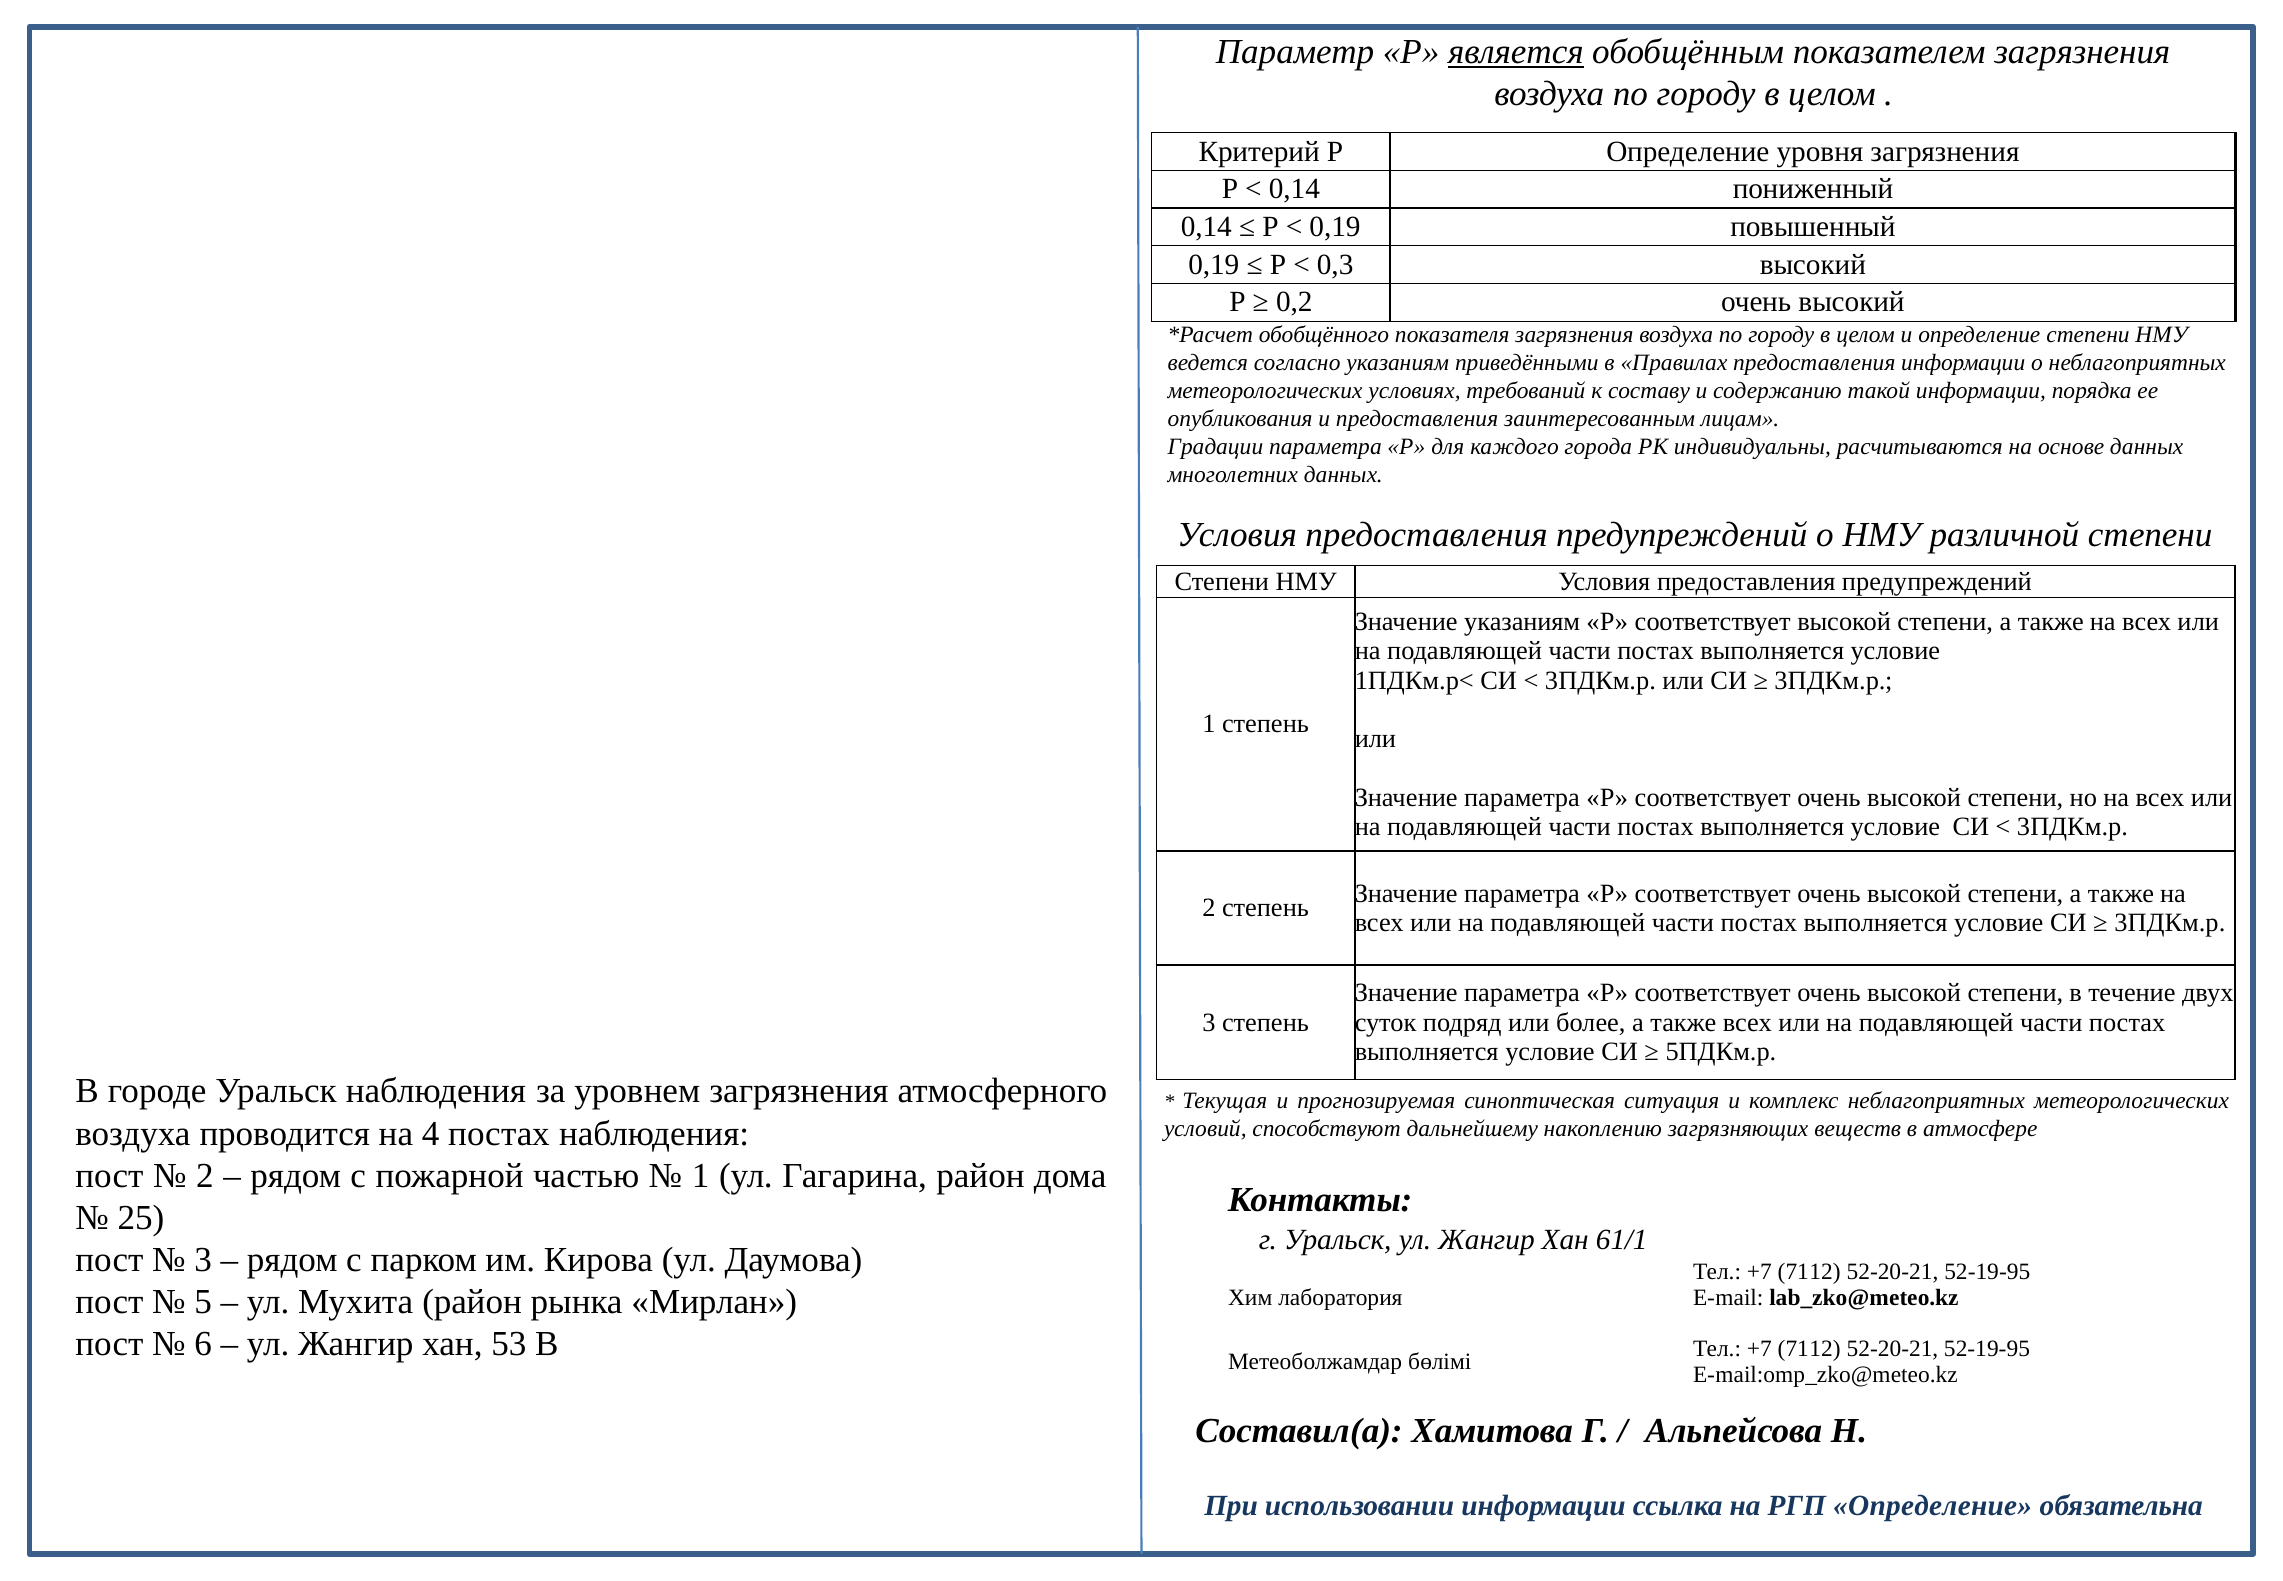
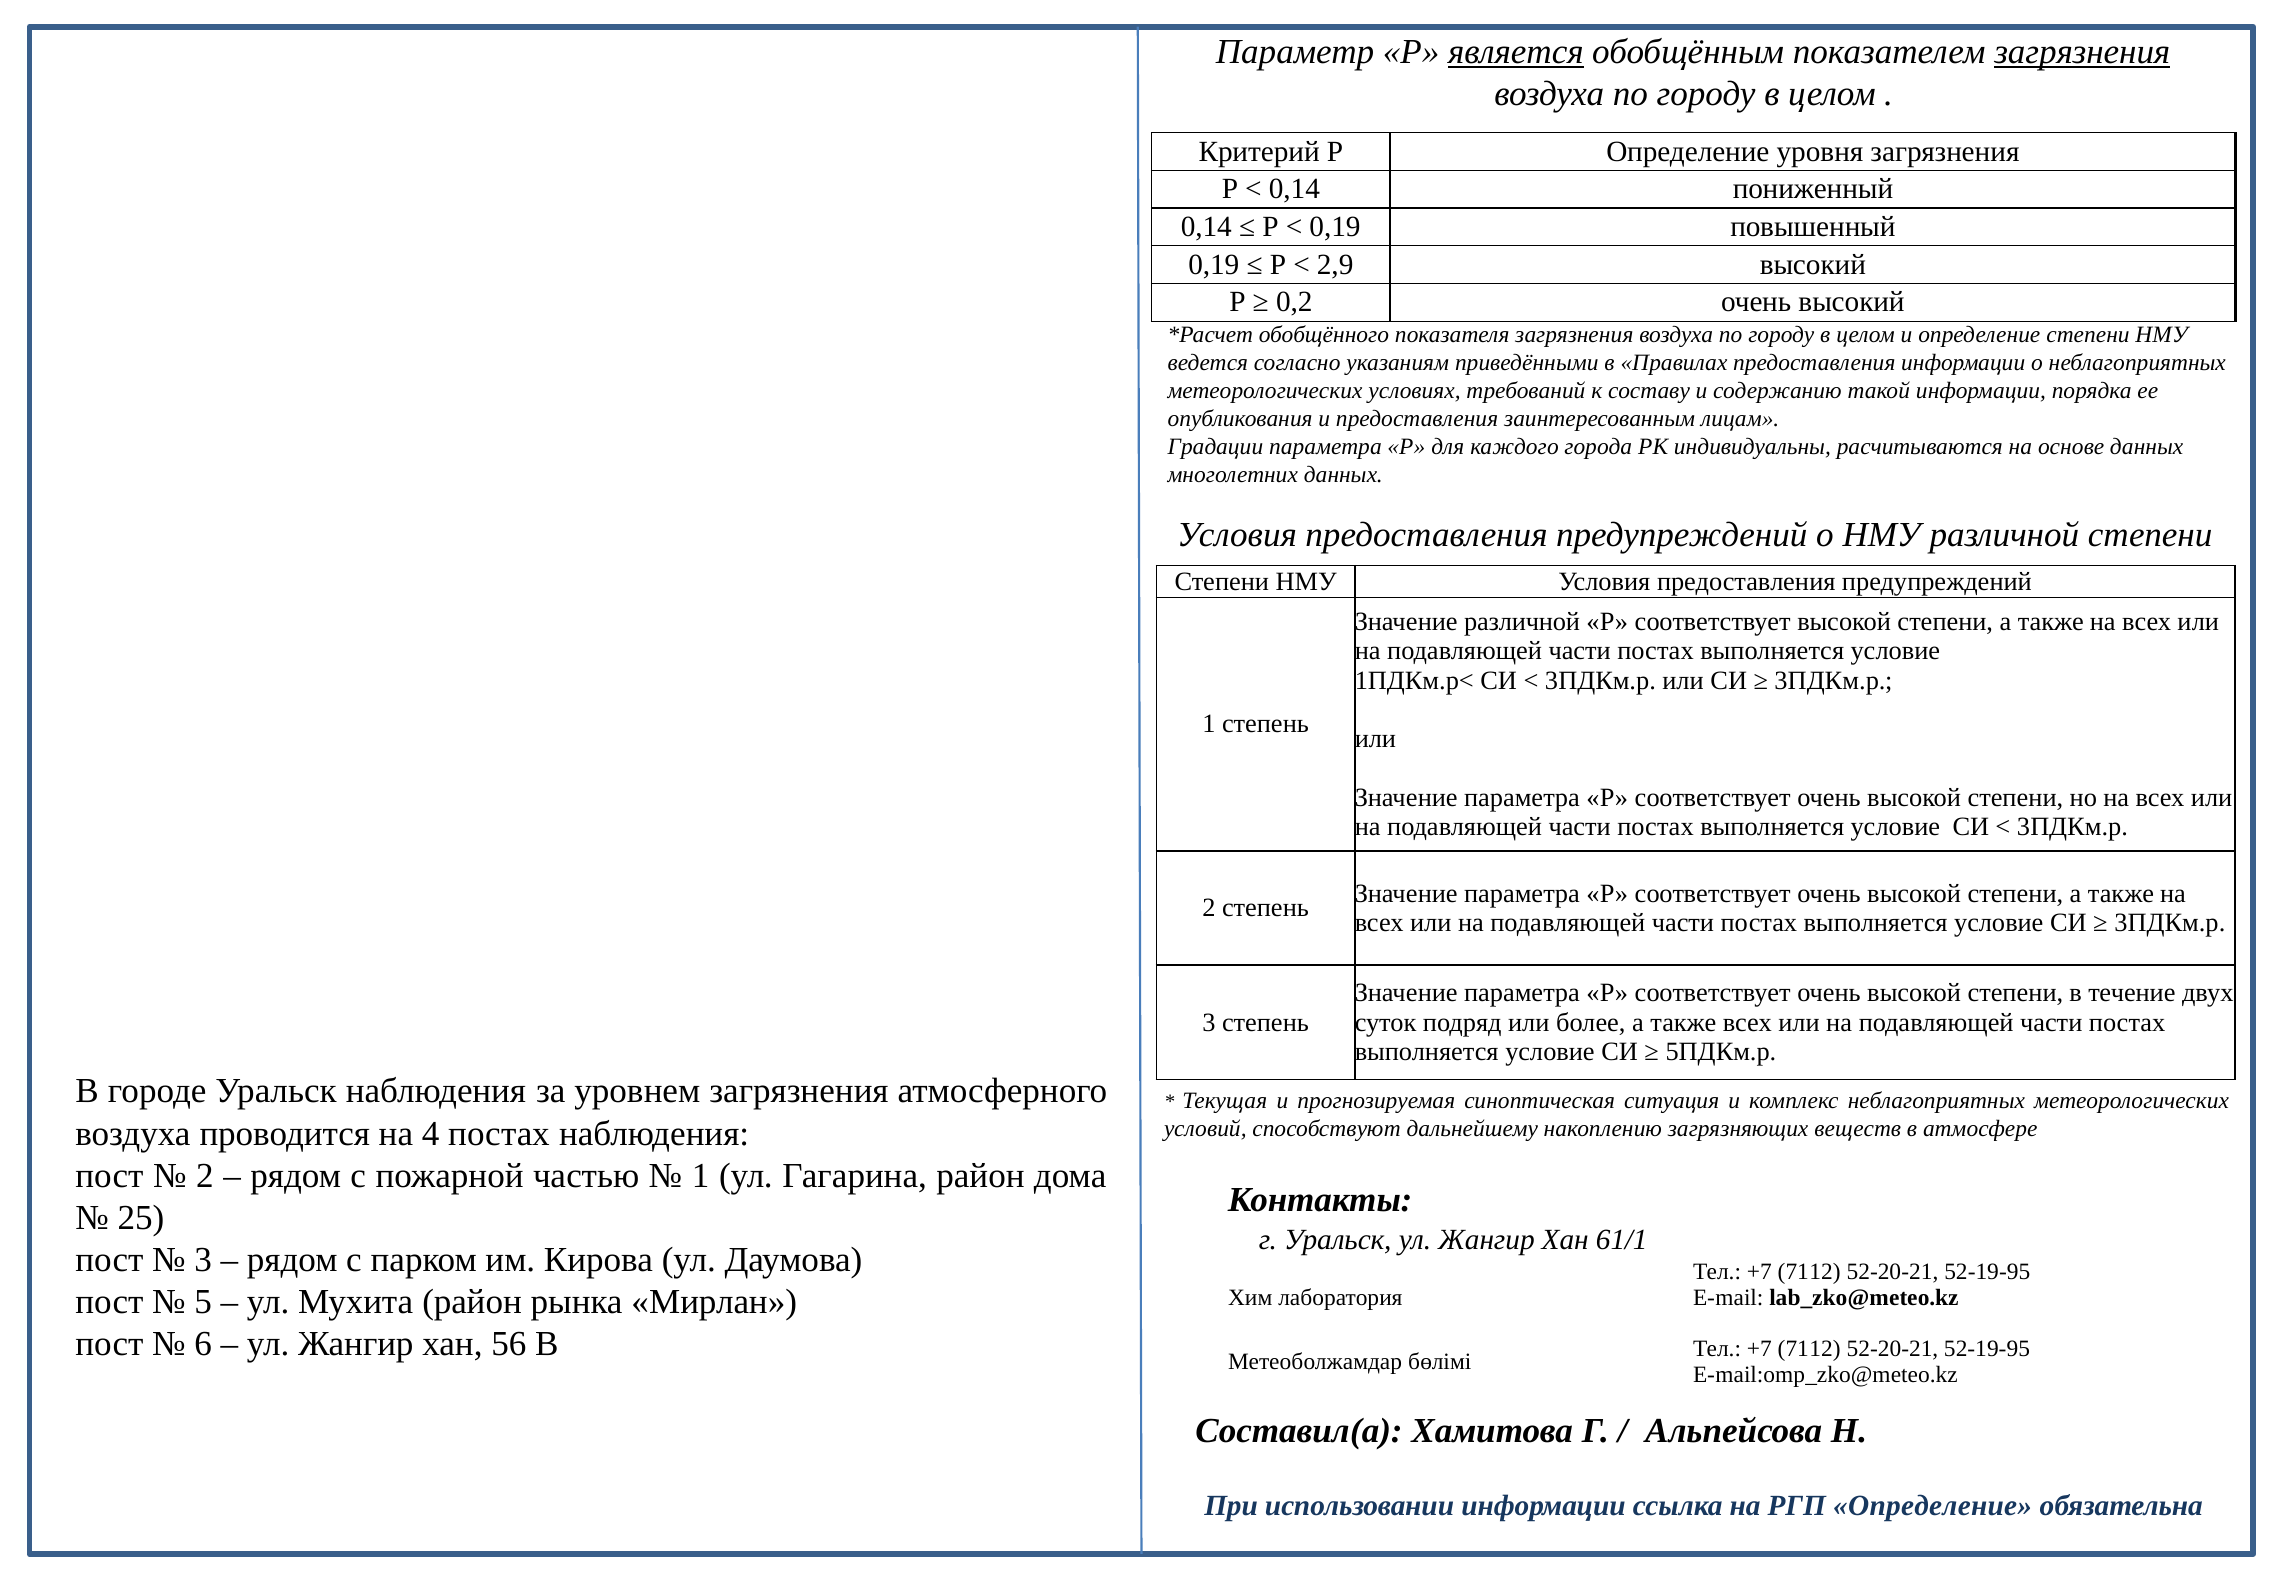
загрязнения at (2082, 52) underline: none -> present
0,3: 0,3 -> 2,9
Значение указаниям: указаниям -> различной
53: 53 -> 56
